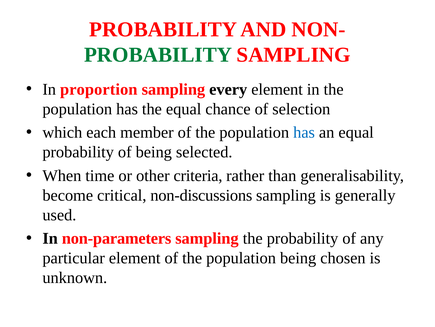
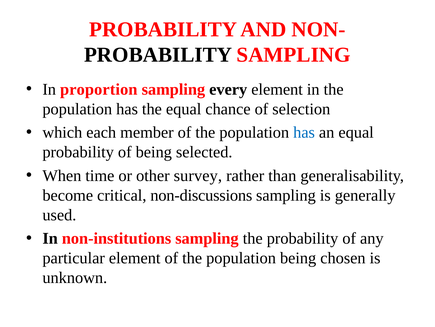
PROBABILITY at (158, 55) colour: green -> black
criteria: criteria -> survey
non-parameters: non-parameters -> non-institutions
